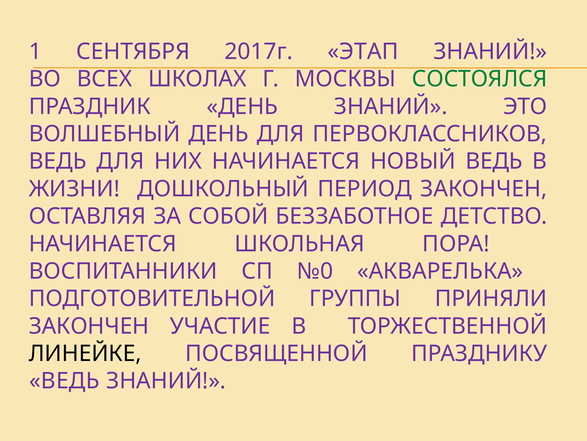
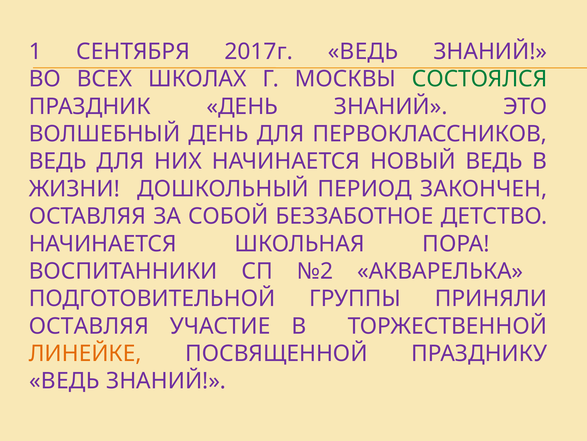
2017г ЭТАП: ЭТАП -> ВЕДЬ
№0: №0 -> №2
ЗАКОНЧЕН at (89, 326): ЗАКОНЧЕН -> ОСТАВЛЯЯ
ЛИНЕЙКЕ colour: black -> orange
